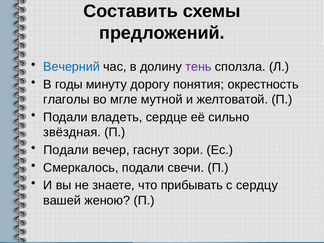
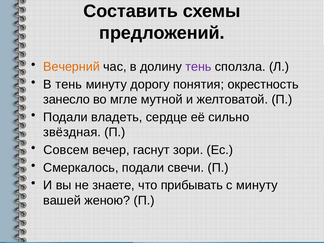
Вечерний colour: blue -> orange
В годы: годы -> тень
глаголы: глаголы -> занесло
Подали at (66, 150): Подали -> Совсем
с сердцу: сердцу -> минуту
